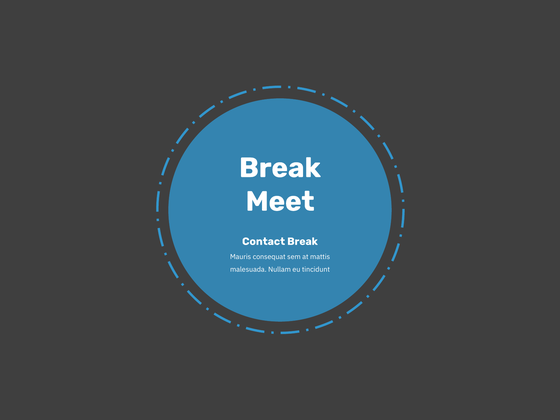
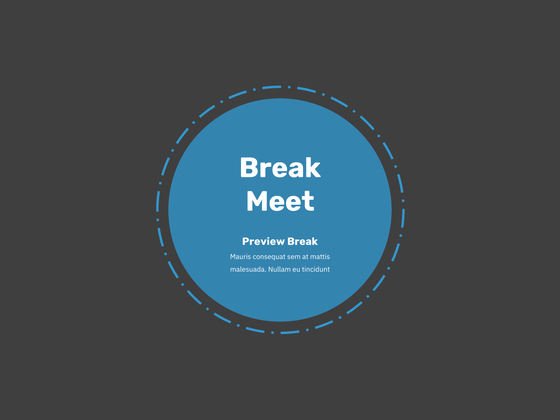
Contact: Contact -> Preview
